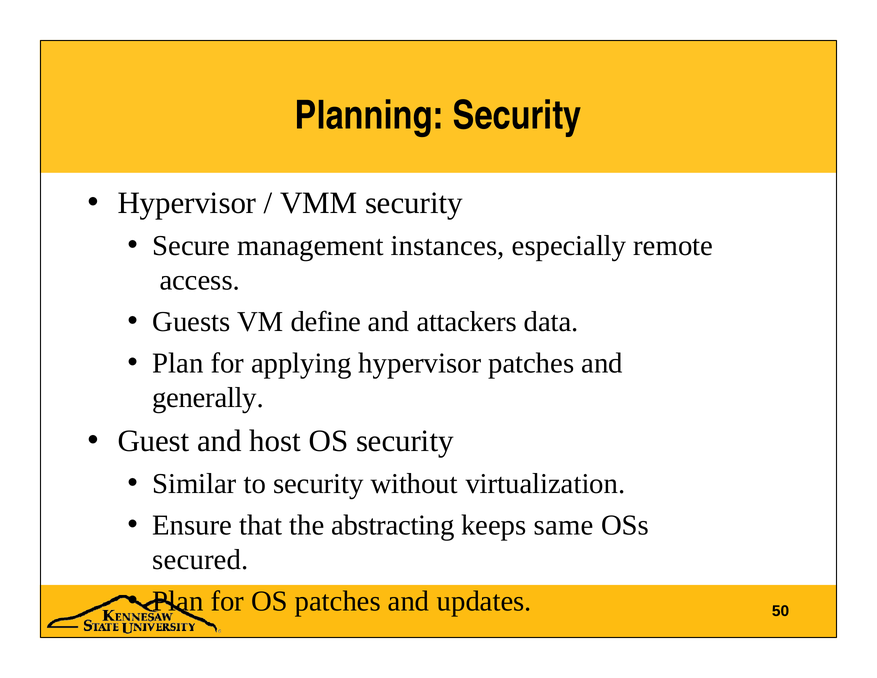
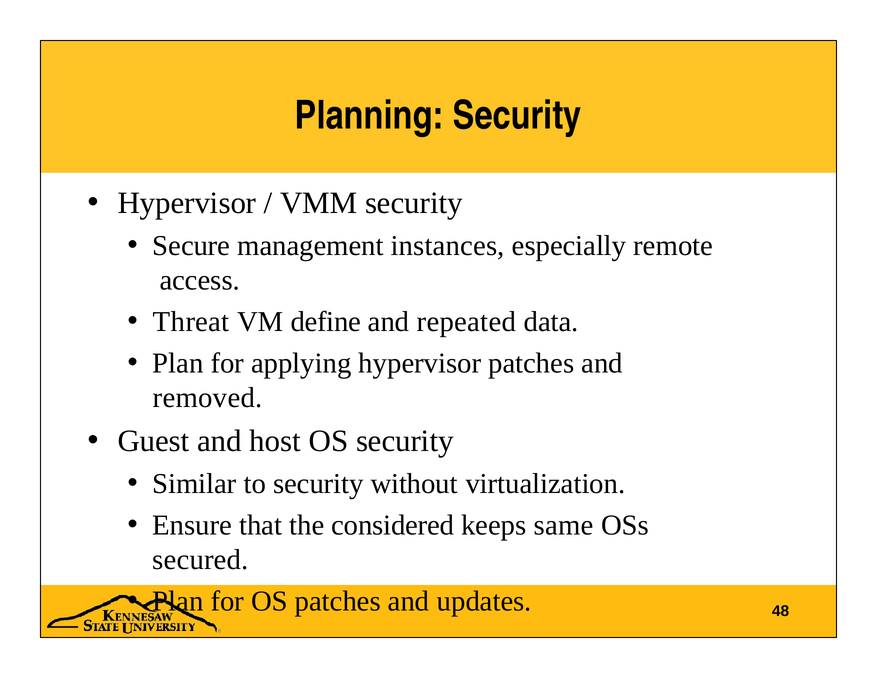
Guests: Guests -> Threat
attackers: attackers -> repeated
generally: generally -> removed
abstracting: abstracting -> considered
50: 50 -> 48
